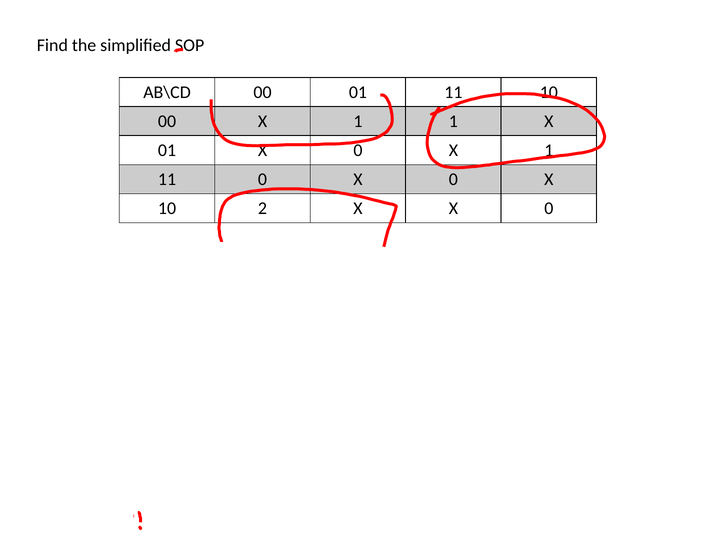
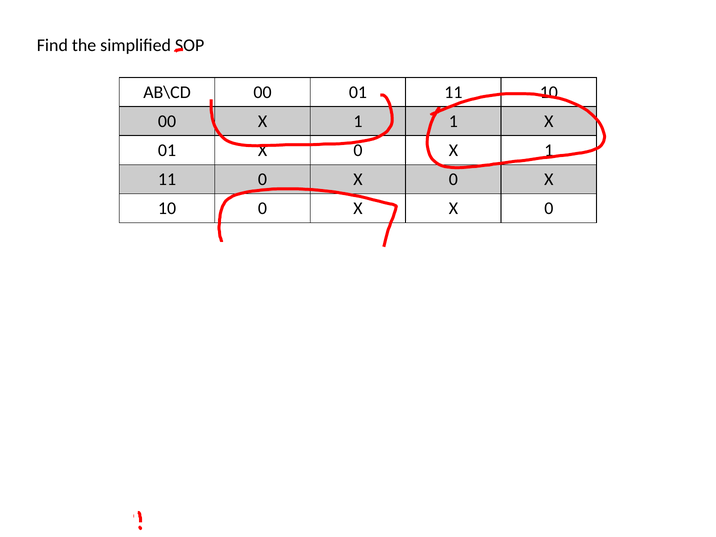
10 2: 2 -> 0
